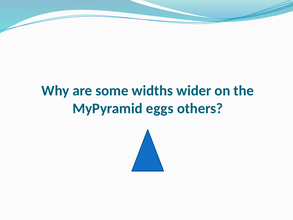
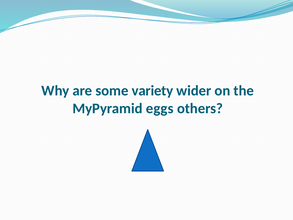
widths: widths -> variety
